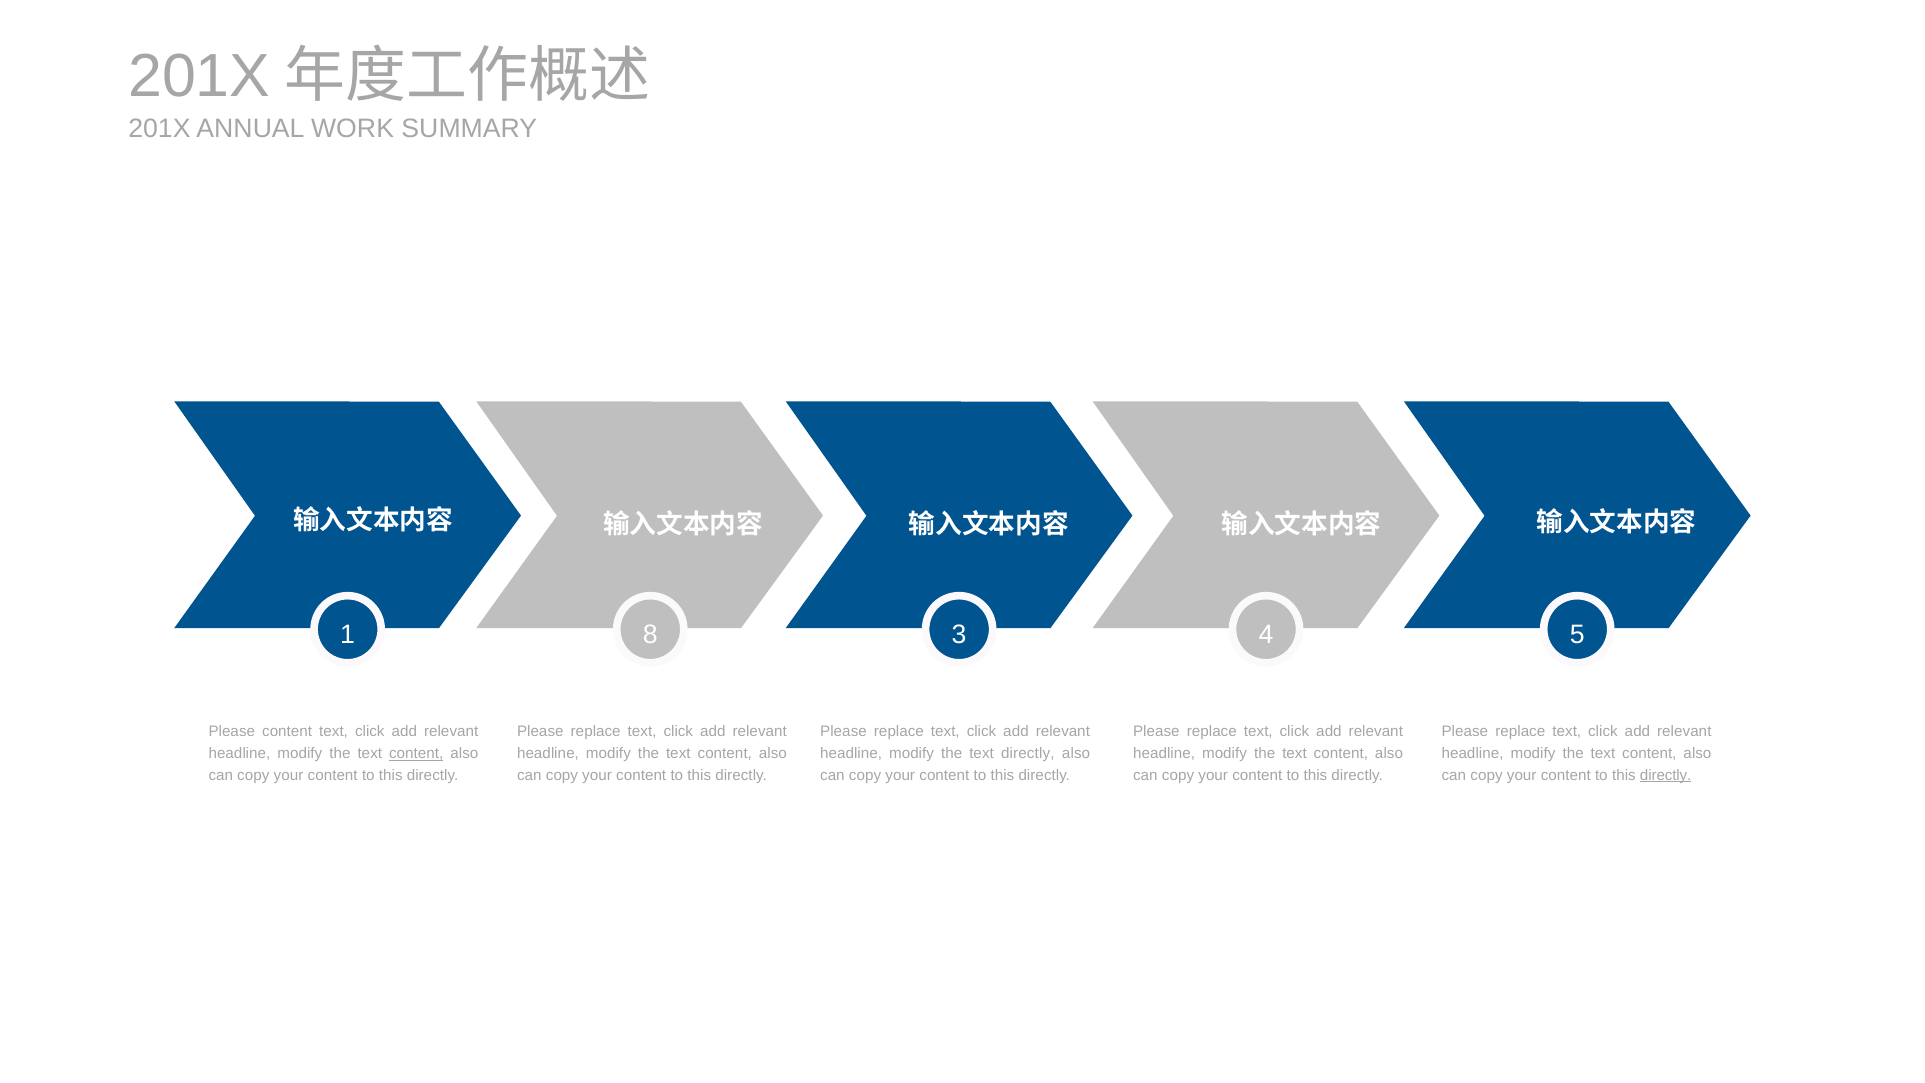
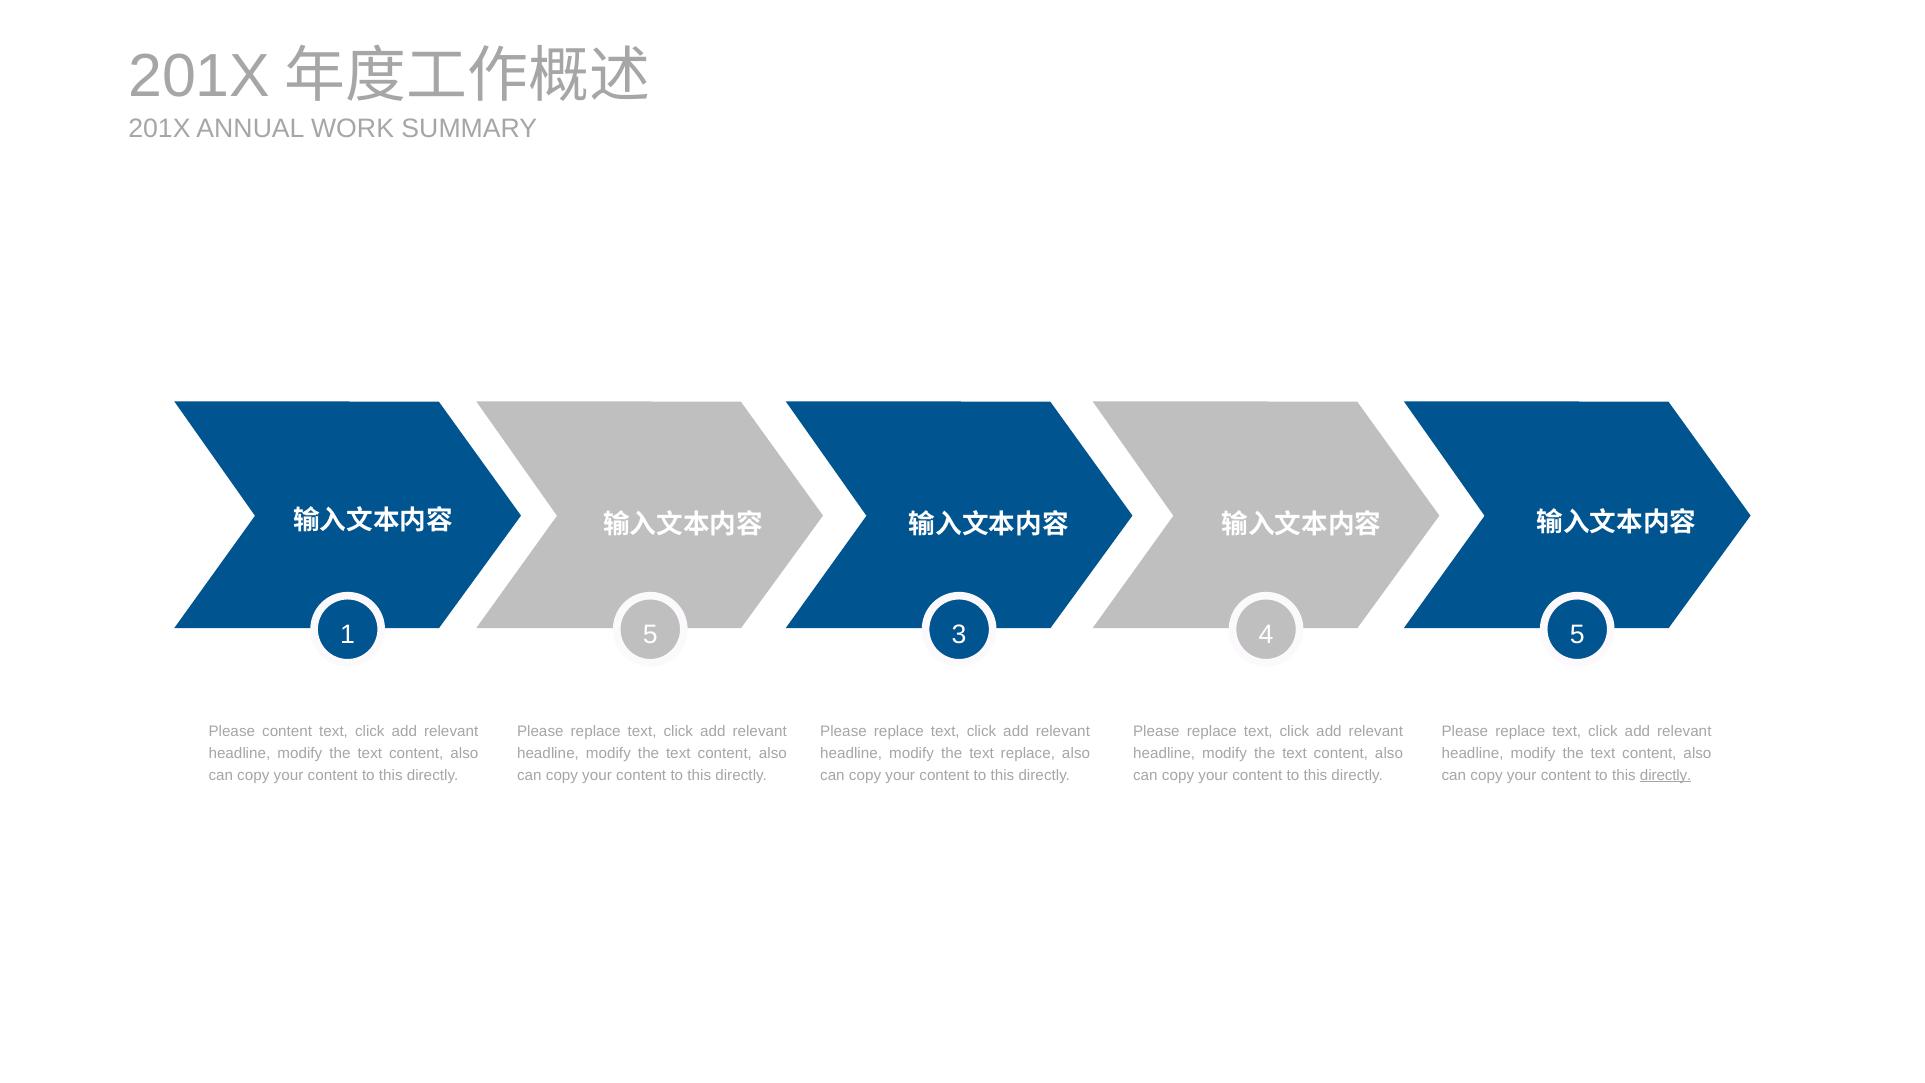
1 8: 8 -> 5
content at (416, 753) underline: present -> none
text directly: directly -> replace
